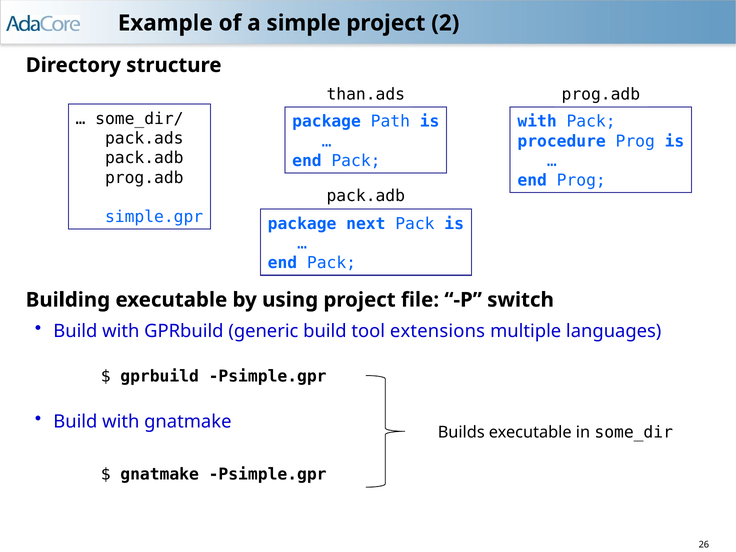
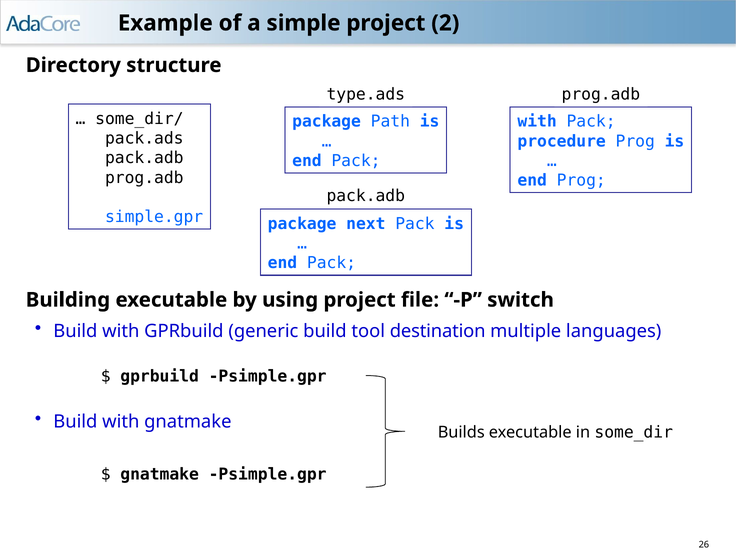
than.ads: than.ads -> type.ads
extensions: extensions -> destination
